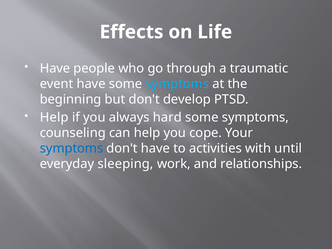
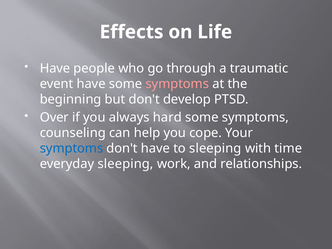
symptoms at (177, 84) colour: light blue -> pink
Help at (54, 117): Help -> Over
to activities: activities -> sleeping
until: until -> time
